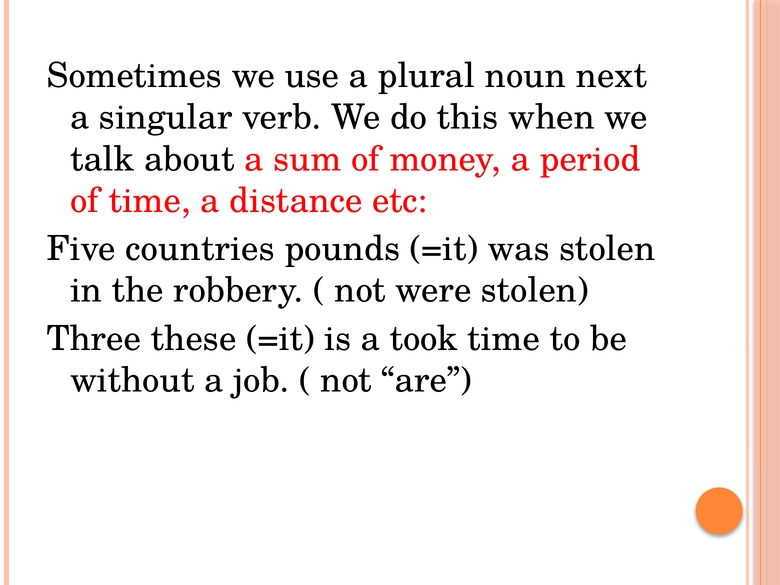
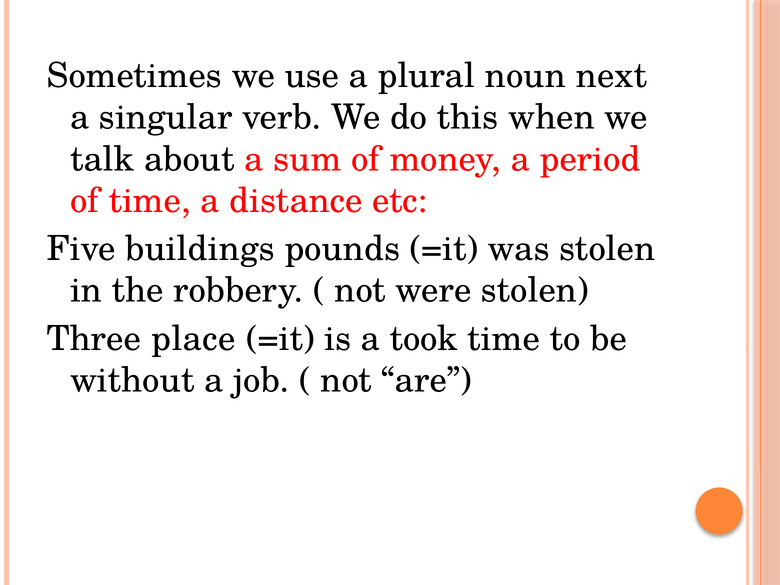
countries: countries -> buildings
these: these -> place
